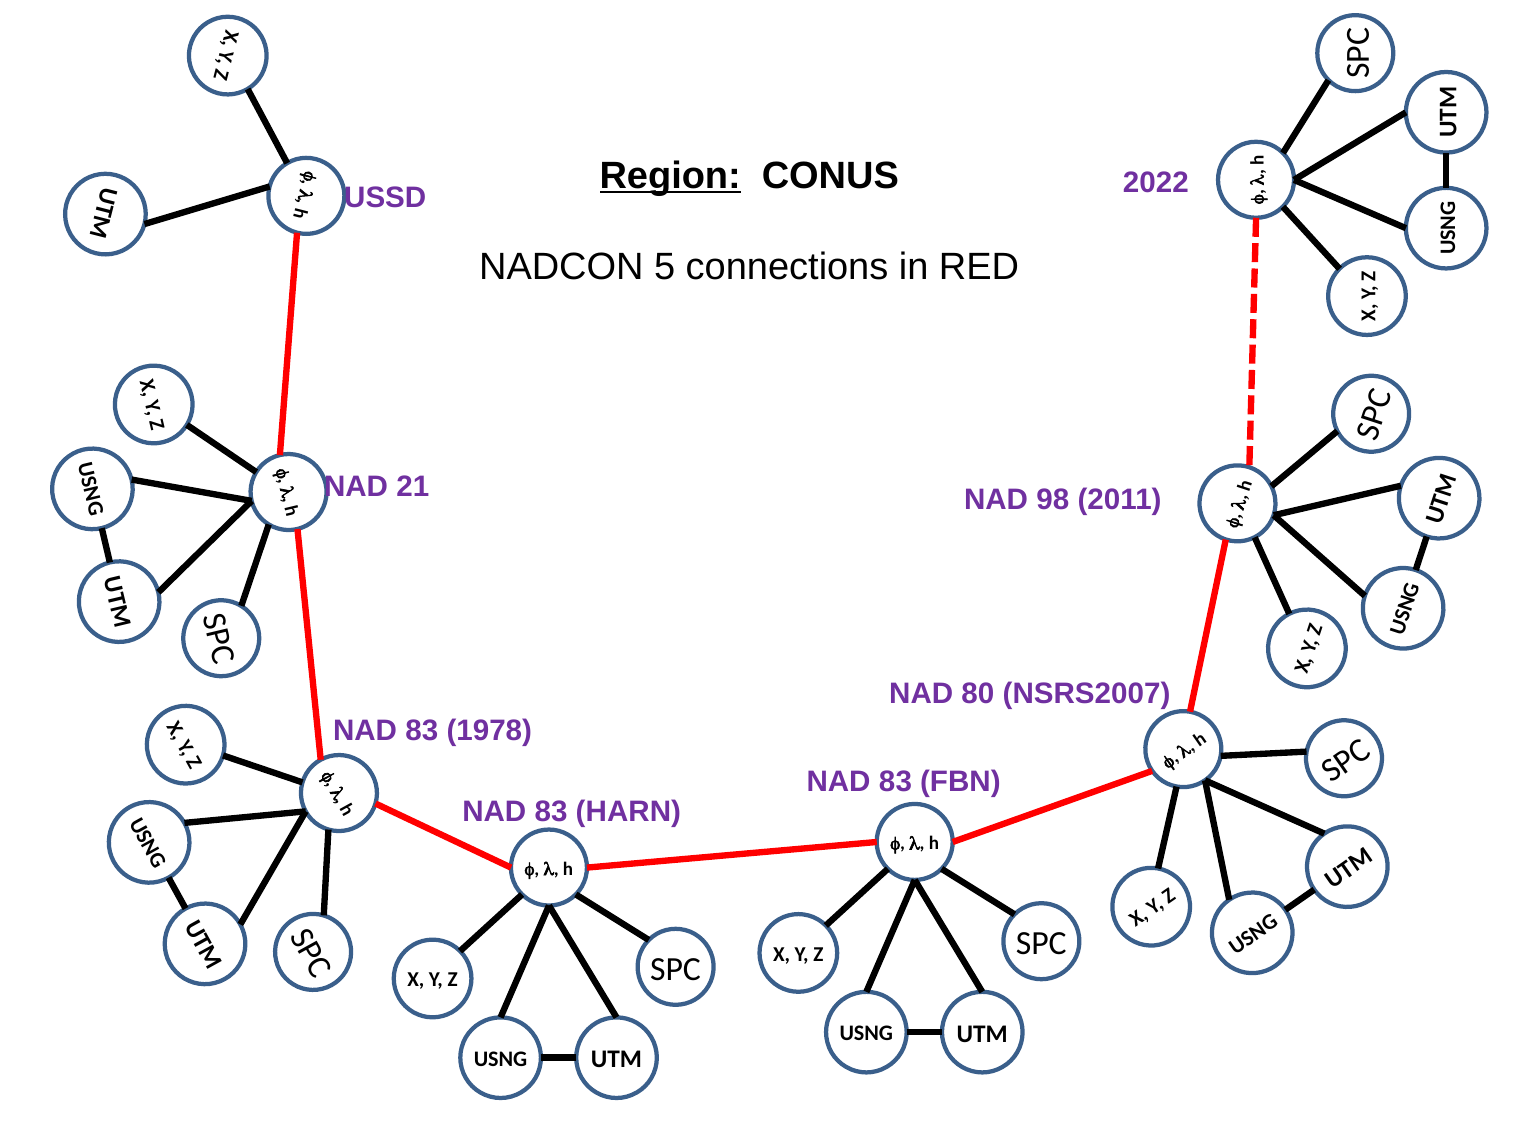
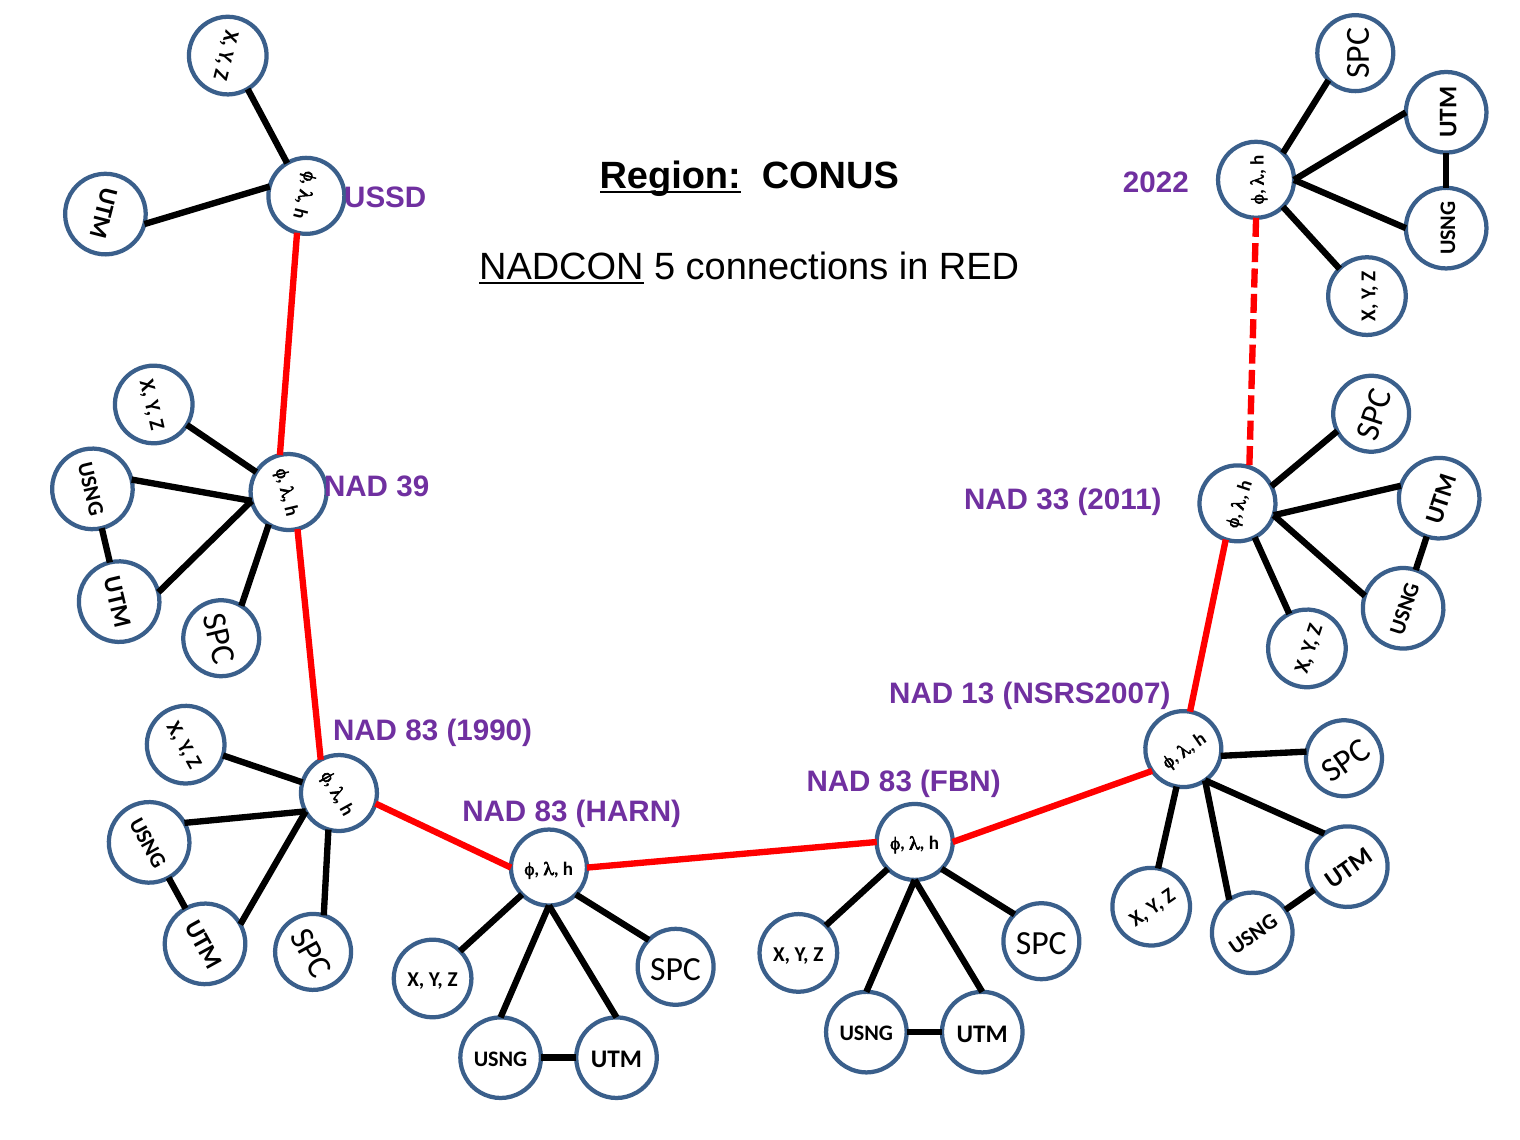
NADCON underline: none -> present
21: 21 -> 39
98: 98 -> 33
80: 80 -> 13
1978: 1978 -> 1990
